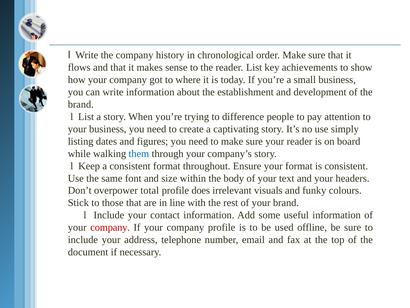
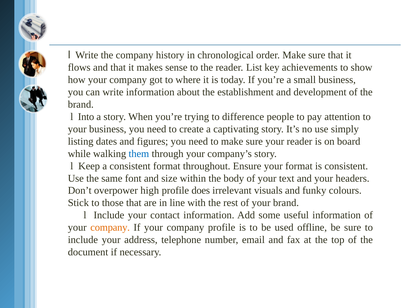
l List: List -> Into
total: total -> high
company at (110, 227) colour: red -> orange
